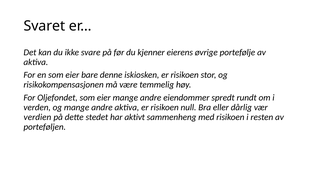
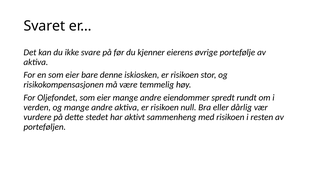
verdien: verdien -> vurdere
